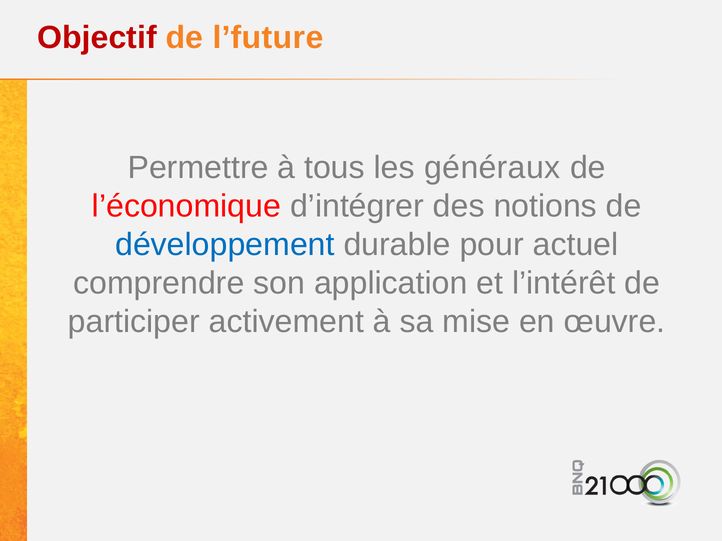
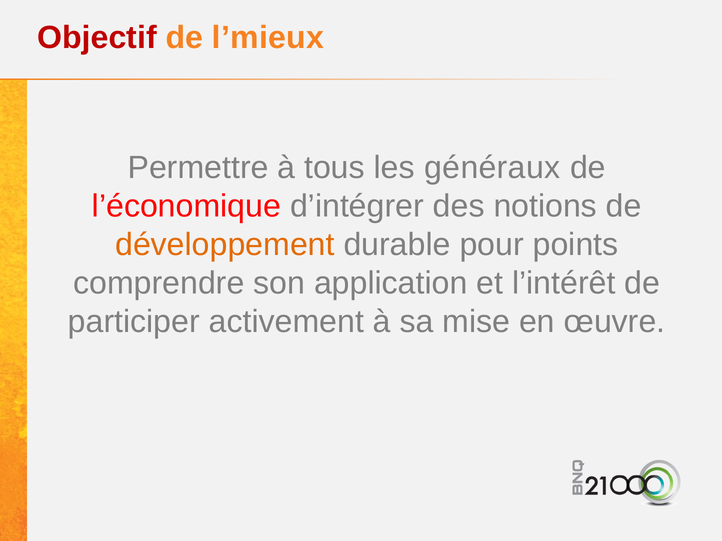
l’future: l’future -> l’mieux
développement colour: blue -> orange
actuel: actuel -> points
